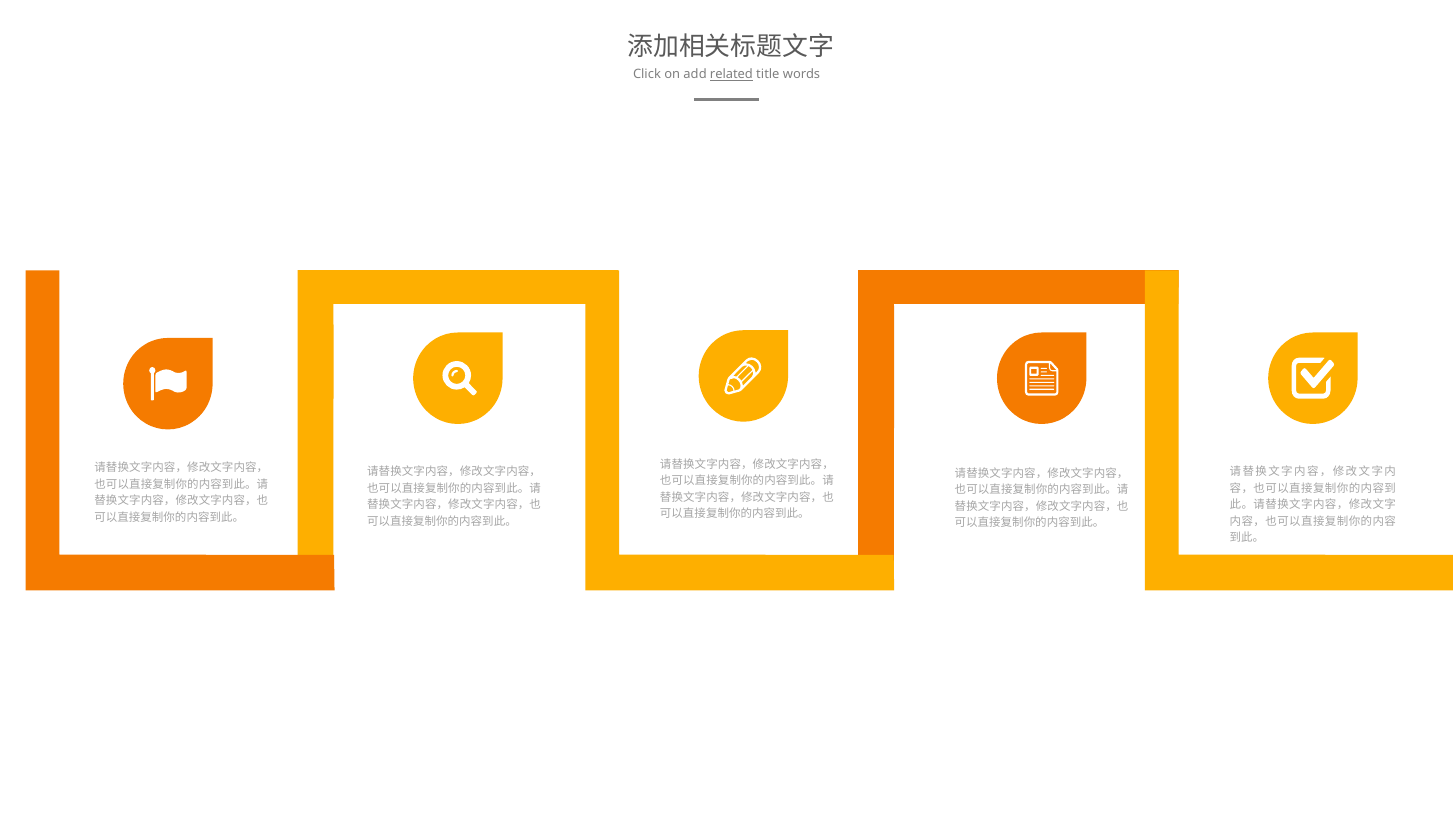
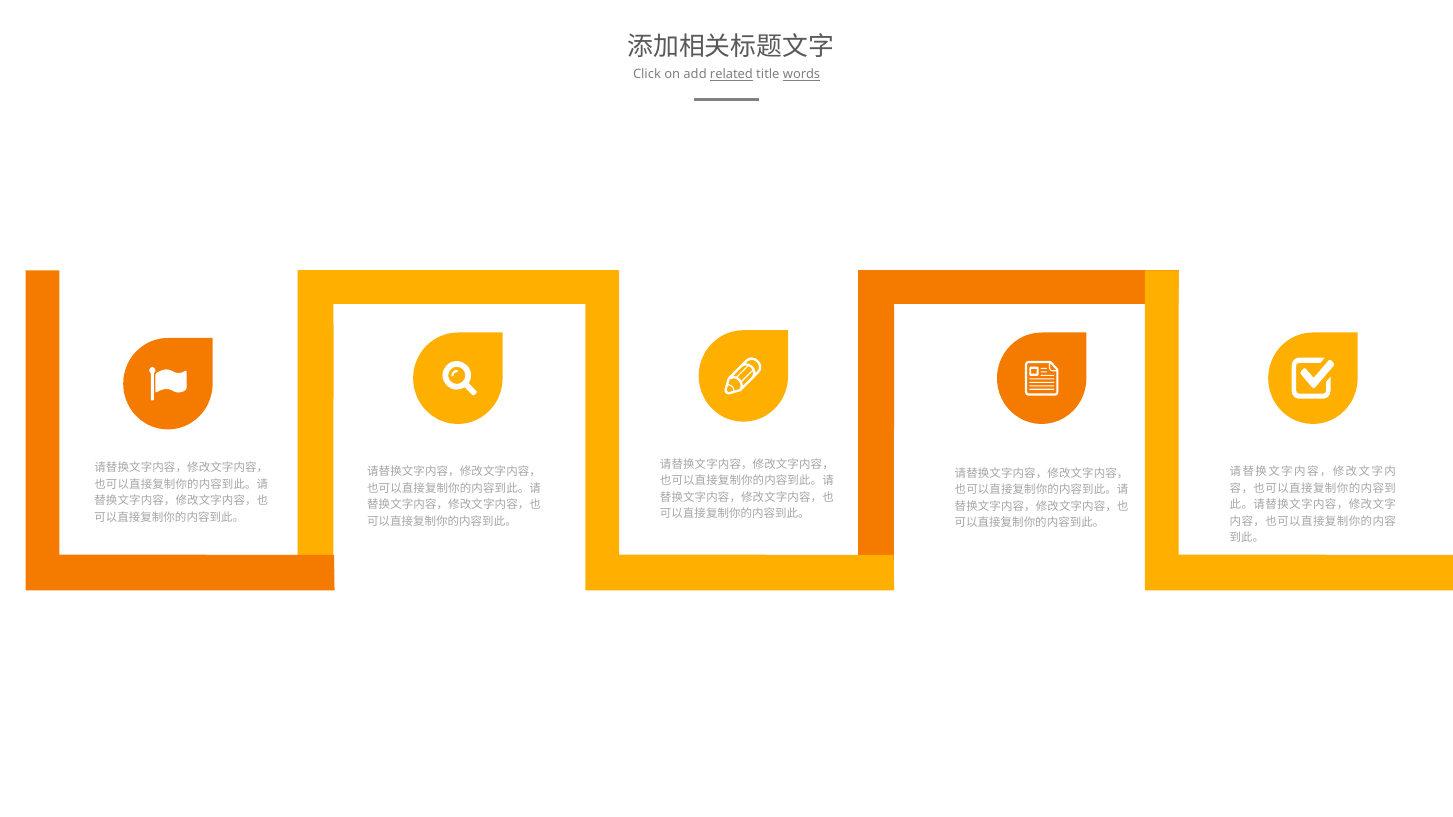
words underline: none -> present
